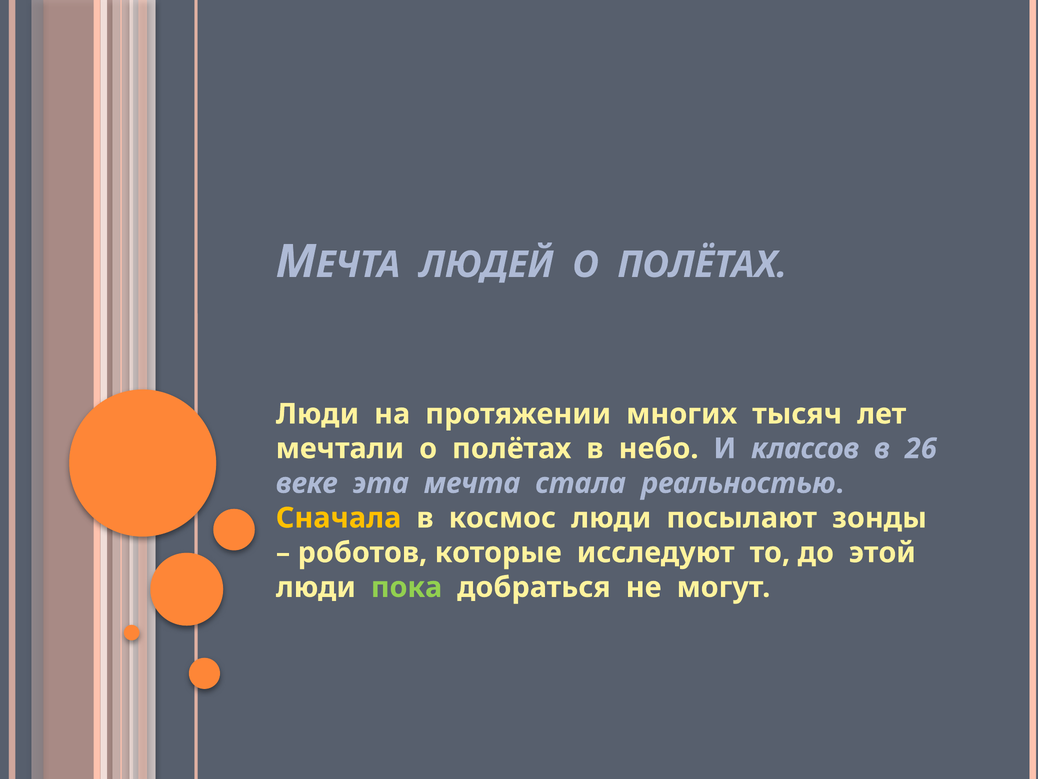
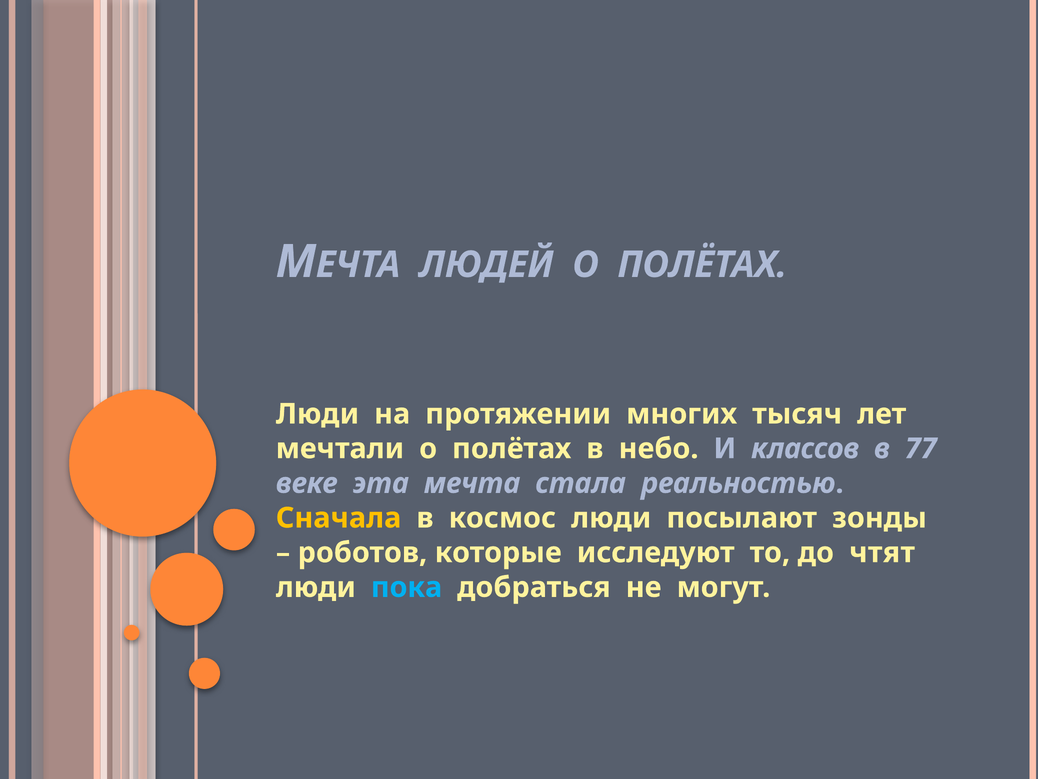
26: 26 -> 77
этой: этой -> чтят
пока colour: light green -> light blue
